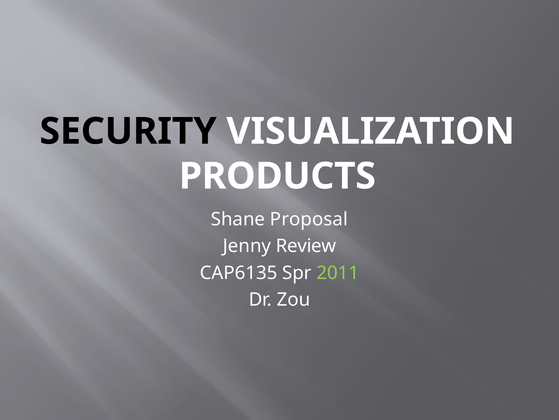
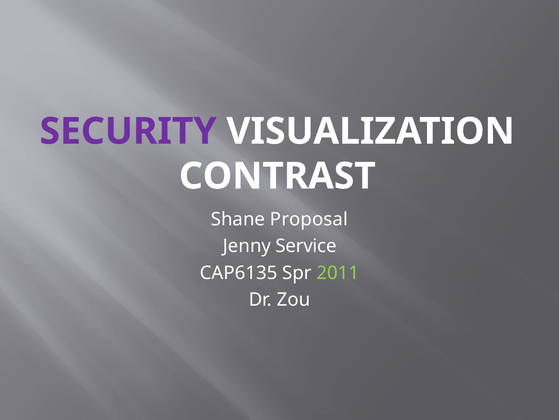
SECURITY colour: black -> purple
PRODUCTS: PRODUCTS -> CONTRAST
Review: Review -> Service
